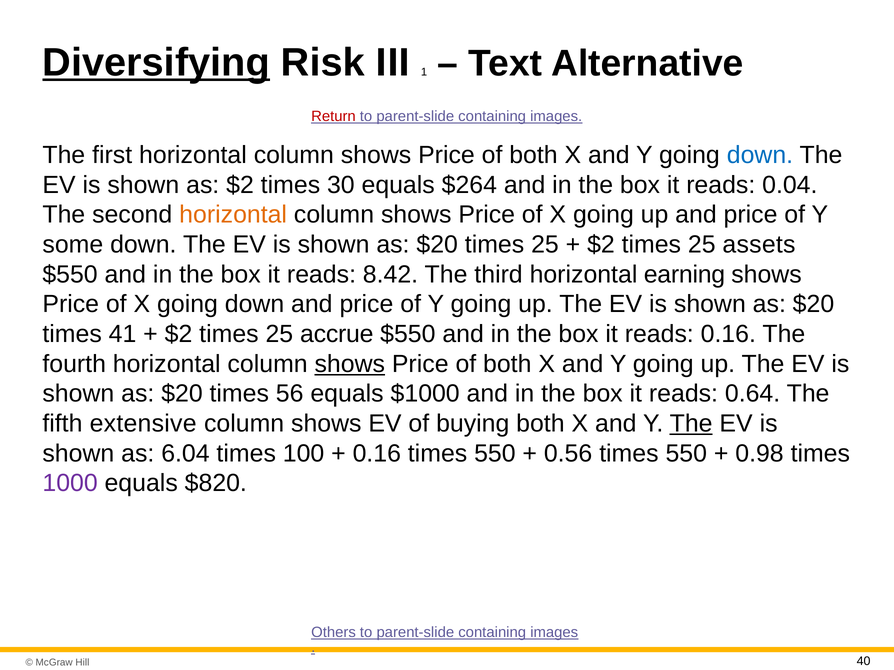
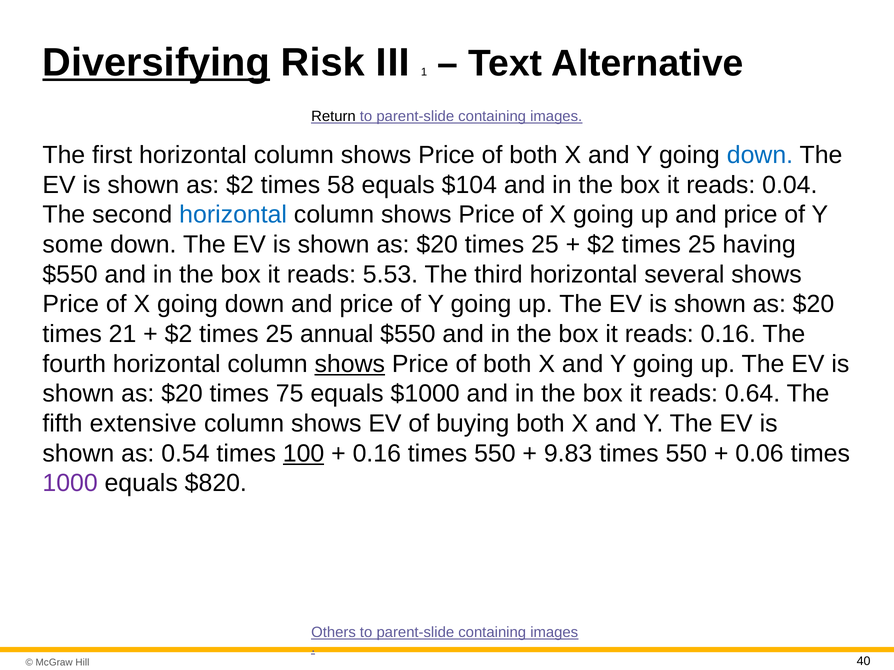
Return colour: red -> black
30: 30 -> 58
$264: $264 -> $104
horizontal at (233, 215) colour: orange -> blue
assets: assets -> having
8.42: 8.42 -> 5.53
earning: earning -> several
41: 41 -> 21
accrue: accrue -> annual
56: 56 -> 75
The at (691, 424) underline: present -> none
6.04: 6.04 -> 0.54
100 underline: none -> present
0.56: 0.56 -> 9.83
0.98: 0.98 -> 0.06
